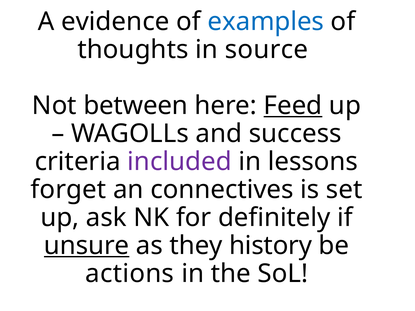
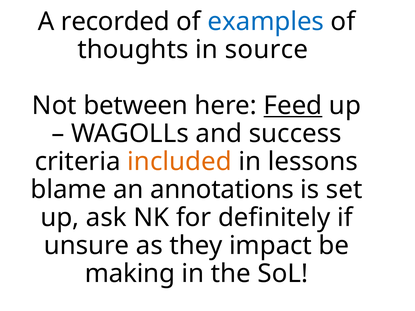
evidence: evidence -> recorded
included colour: purple -> orange
forget: forget -> blame
connectives: connectives -> annotations
unsure underline: present -> none
history: history -> impact
actions: actions -> making
